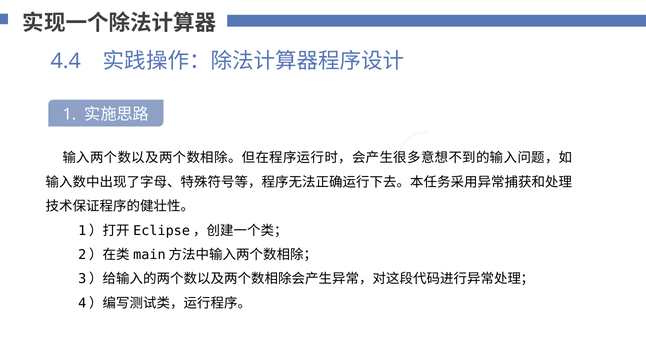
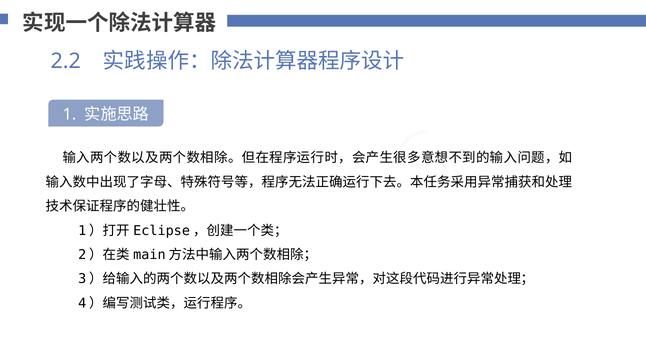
4.4: 4.4 -> 2.2
